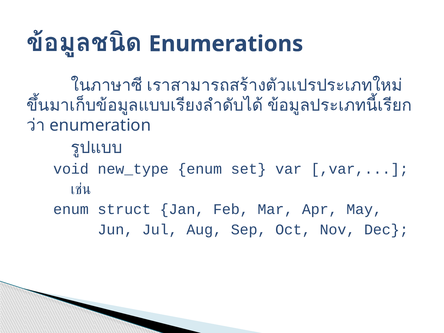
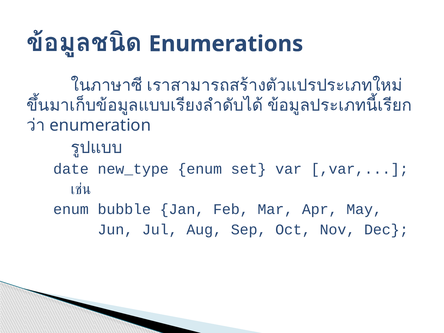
void: void -> date
struct: struct -> bubble
